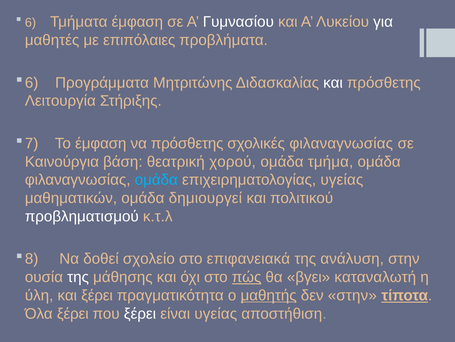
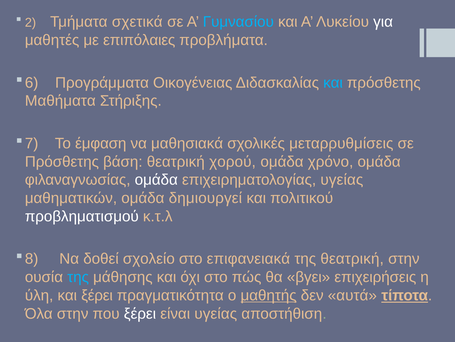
6: 6 -> 2
Τμήματα έμφαση: έμφαση -> σχετικά
Γυμνασίου colour: white -> light blue
Μητριτώνης: Μητριτώνης -> Οικογένειας
και at (333, 82) colour: white -> light blue
Λειτουργία: Λειτουργία -> Μαθήματα
να πρόσθετης: πρόσθετης -> μαθησιακά
σχολικές φιλαναγνωσίας: φιλαναγνωσίας -> μεταρρυθμίσεις
Καινούργια at (62, 161): Καινούργια -> Πρόσθετης
τμήμα: τμήμα -> χρόνο
ομάδα at (156, 180) colour: light blue -> white
της ανάλυση: ανάλυση -> θεατρική
της at (78, 277) colour: white -> light blue
πώς underline: present -> none
καταναλωτή: καταναλωτή -> επιχειρήσεις
δεν στην: στην -> αυτά
Όλα ξέρει: ξέρει -> στην
